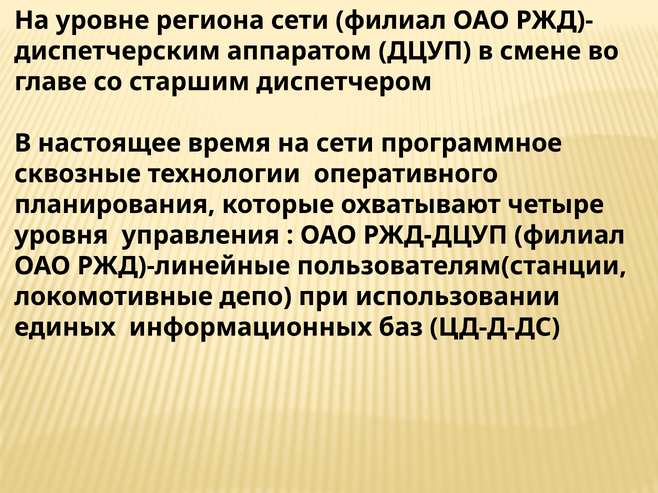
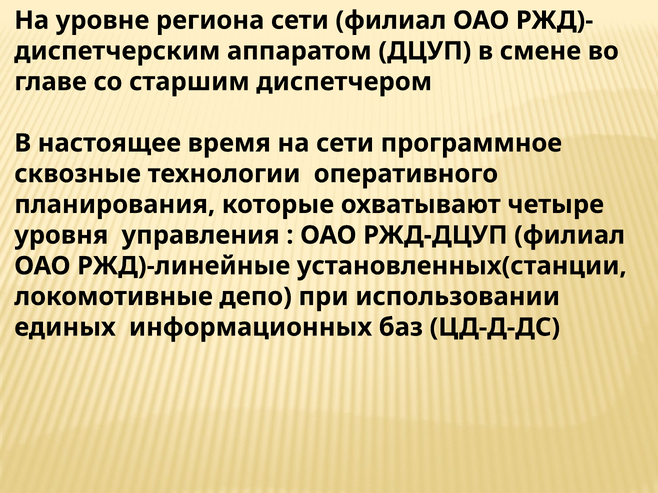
пользователям(станции: пользователям(станции -> установленных(станции
